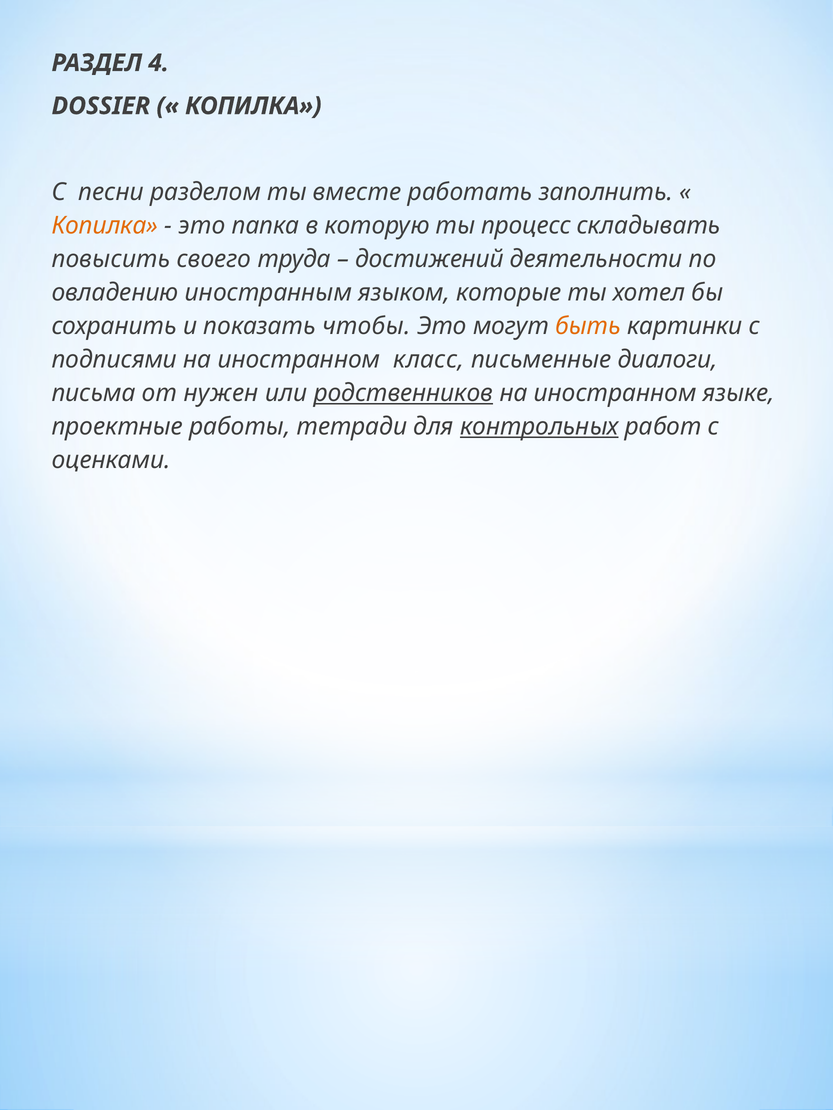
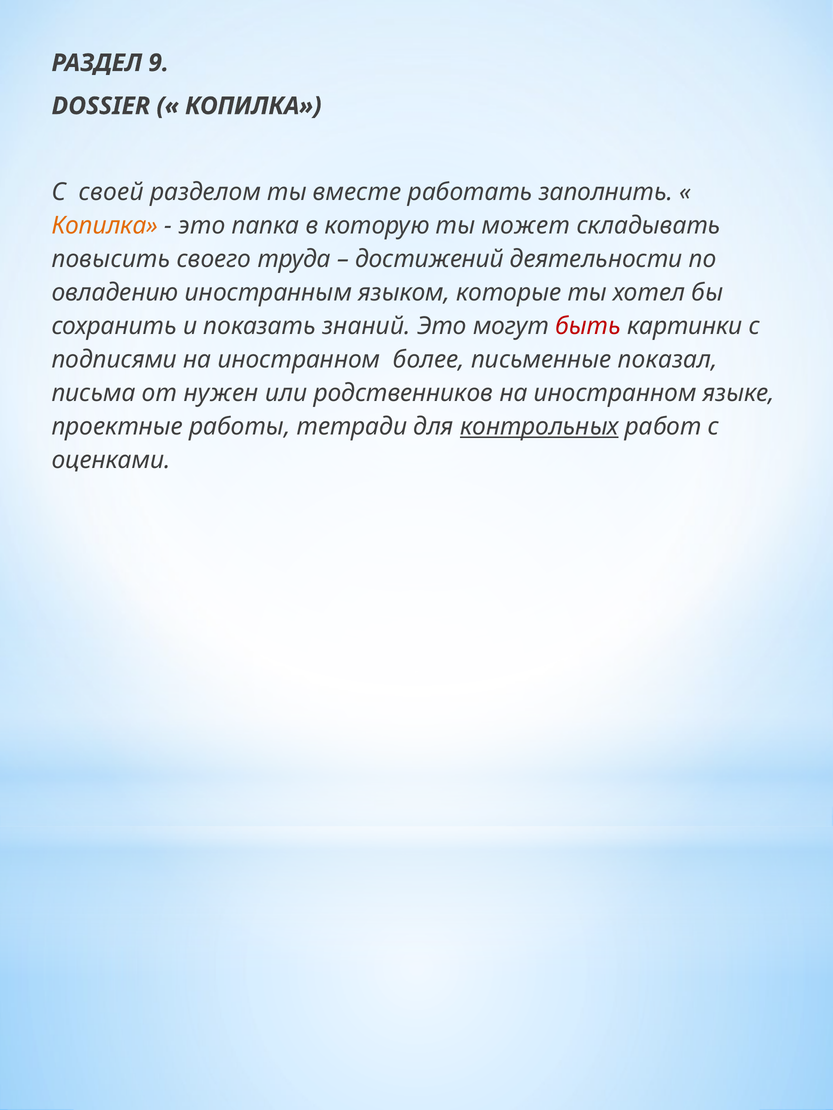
4: 4 -> 9
песни: песни -> своей
процесс: процесс -> может
чтобы: чтобы -> знаний
быть colour: orange -> red
класс: класс -> более
диалоги: диалоги -> показал
родственников underline: present -> none
